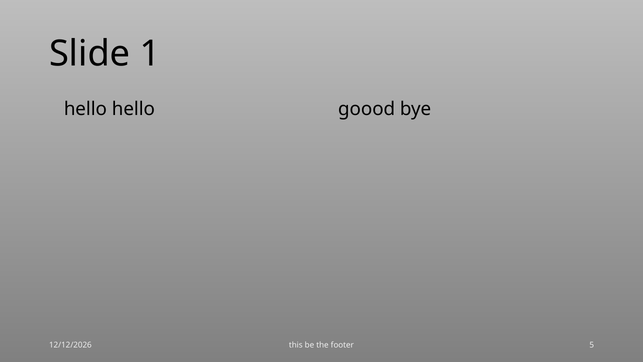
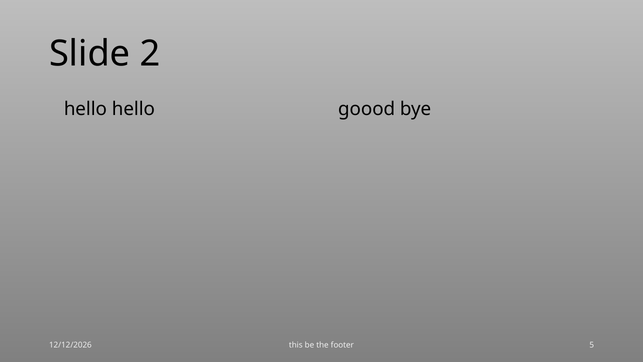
1: 1 -> 2
